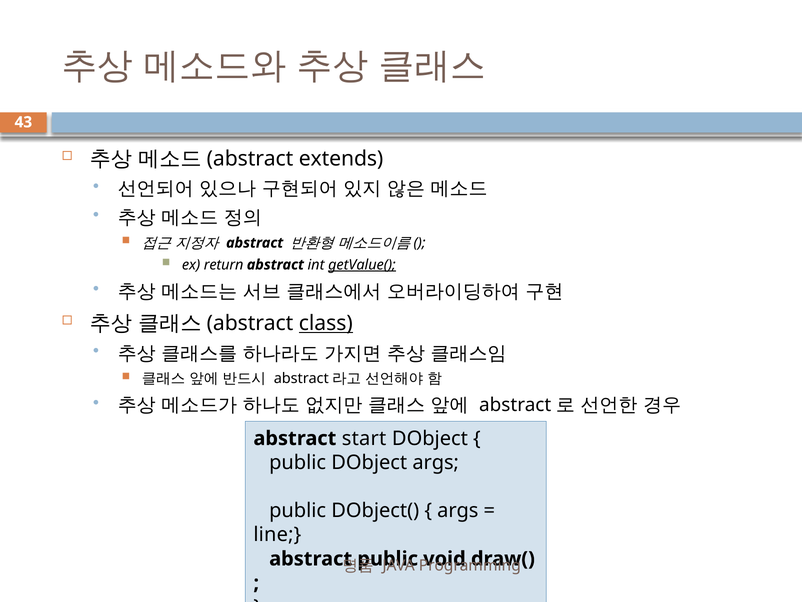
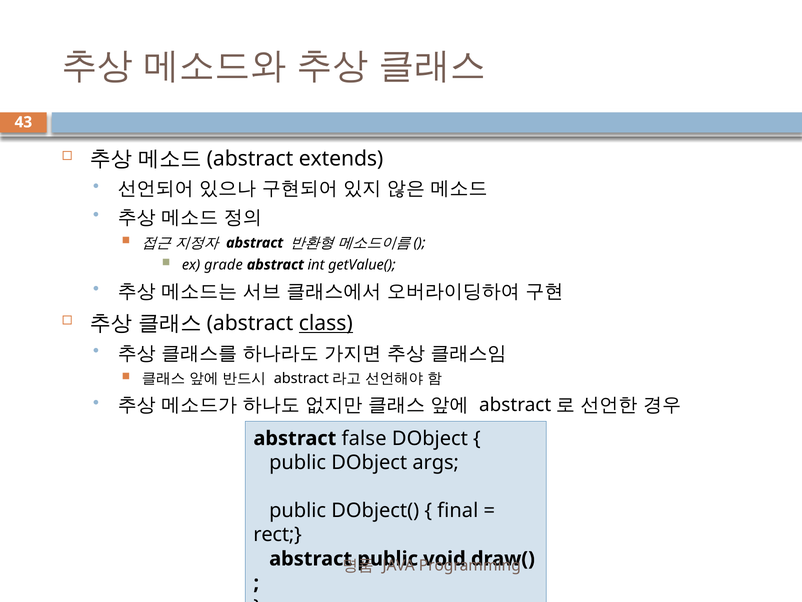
return: return -> grade
getValue( underline: present -> none
start: start -> false
args at (458, 510): args -> final
line: line -> rect
